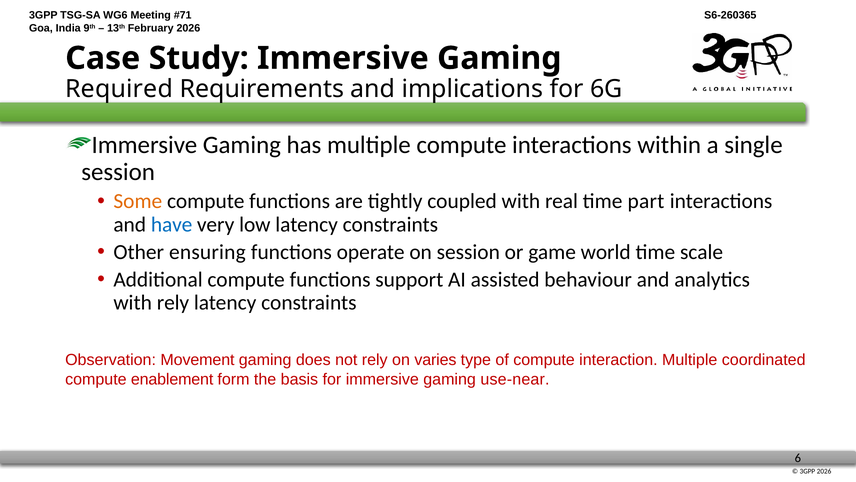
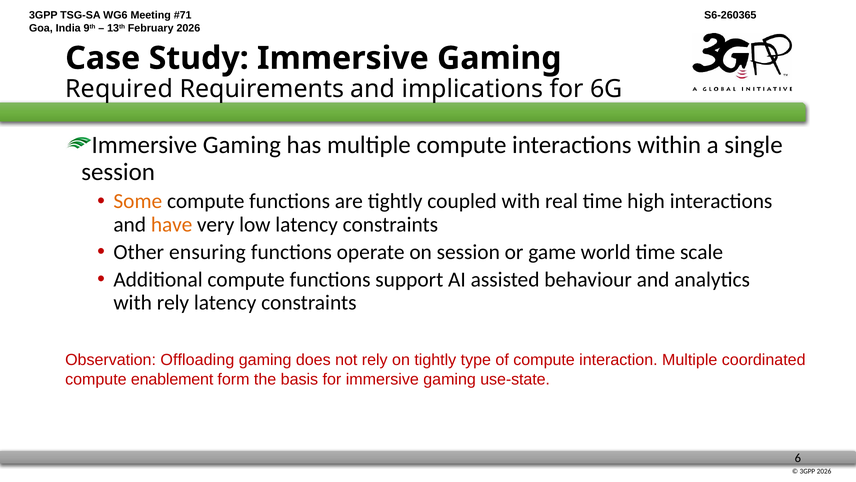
part: part -> high
have colour: blue -> orange
Movement: Movement -> Offloading
on varies: varies -> tightly
use-near: use-near -> use-state
